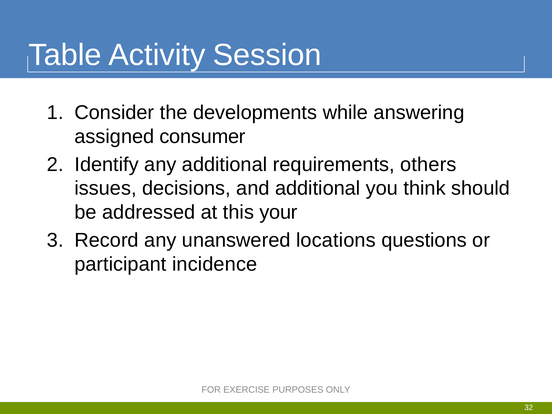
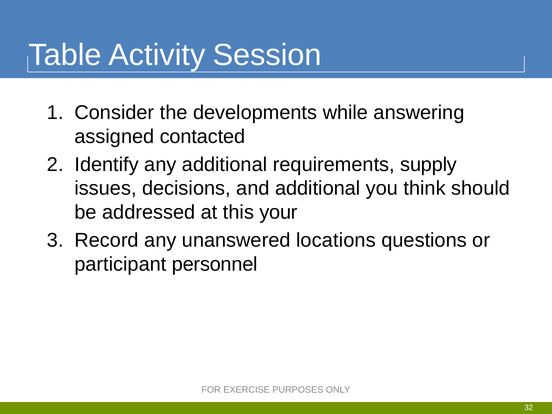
consumer: consumer -> contacted
others: others -> supply
incidence: incidence -> personnel
